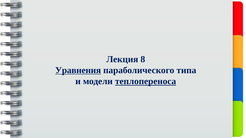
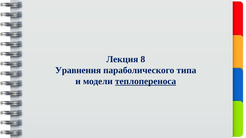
Уравнения underline: present -> none
